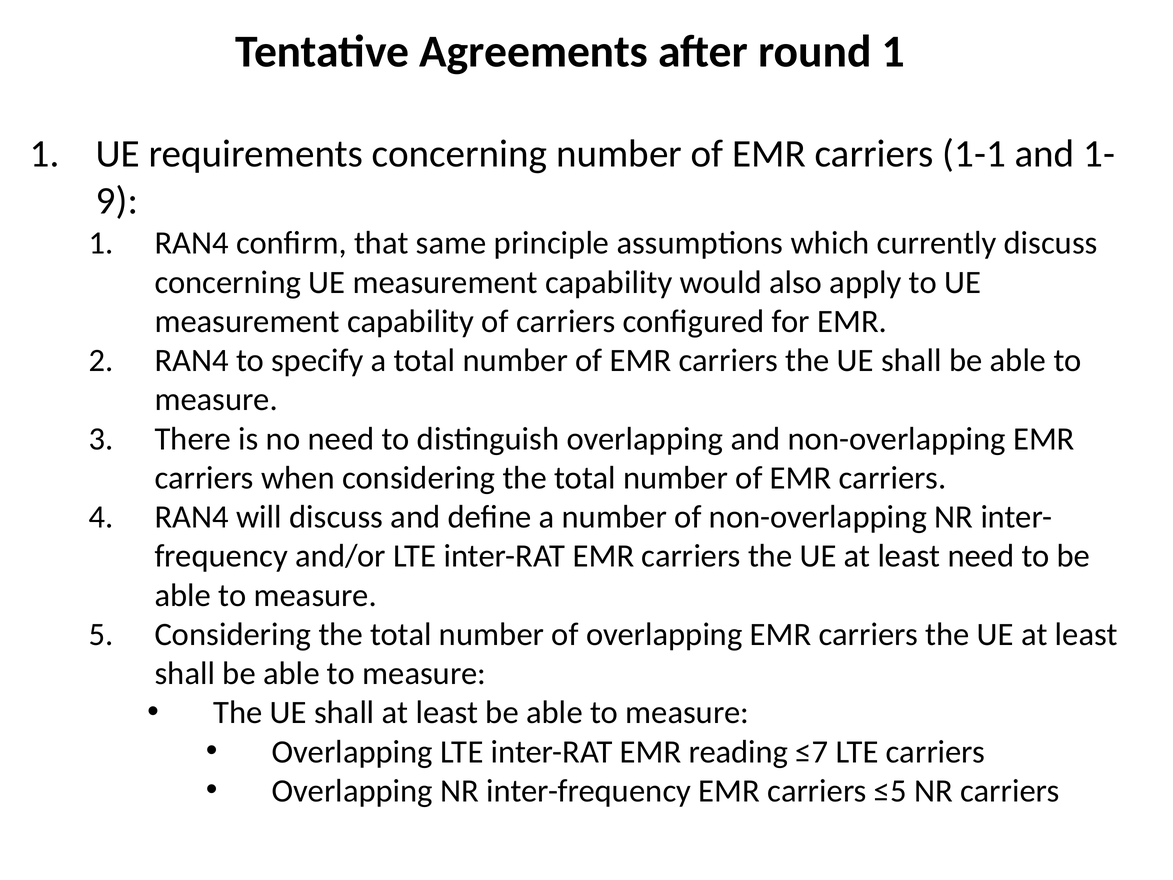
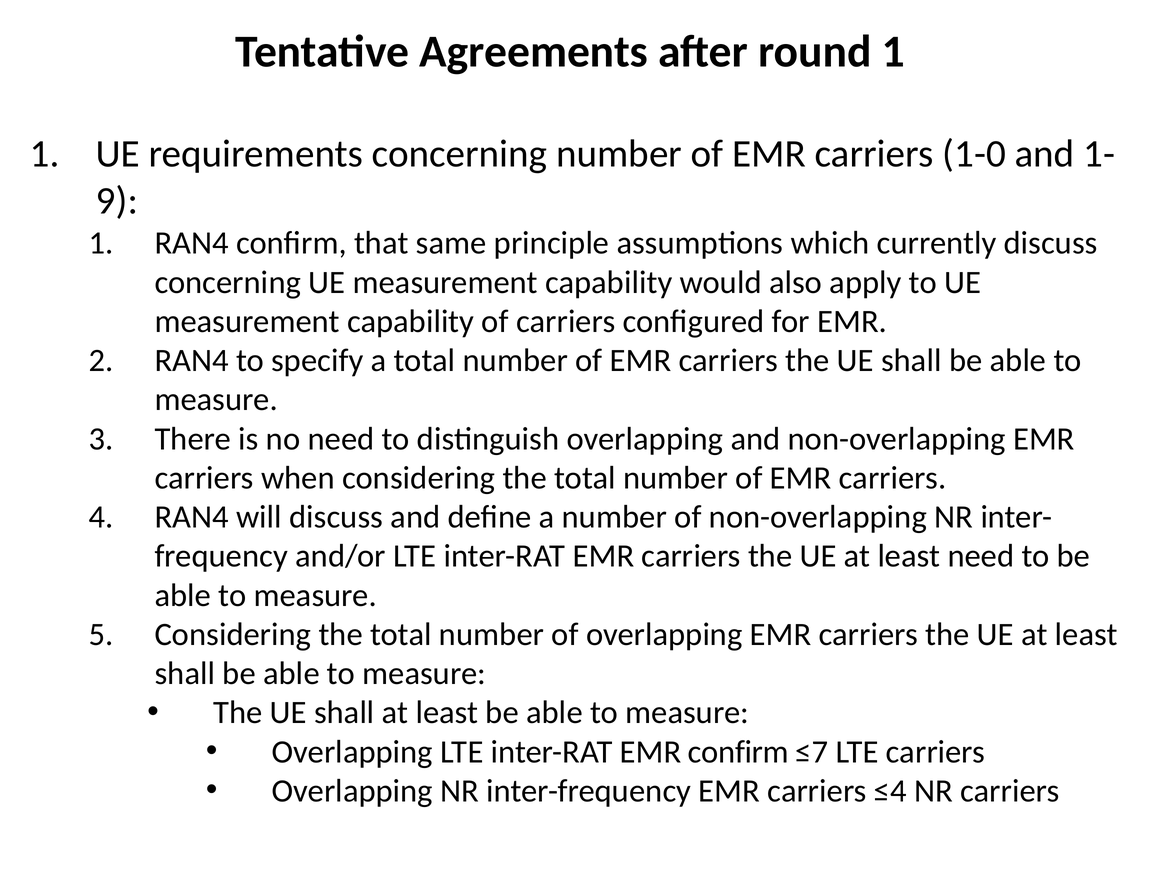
1-1: 1-1 -> 1-0
EMR reading: reading -> confirm
≤5: ≤5 -> ≤4
